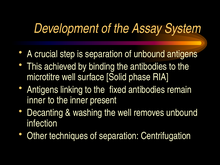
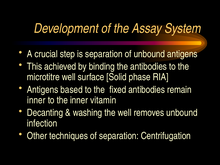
linking: linking -> based
present: present -> vitamin
